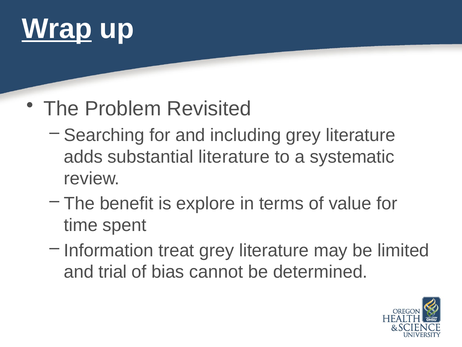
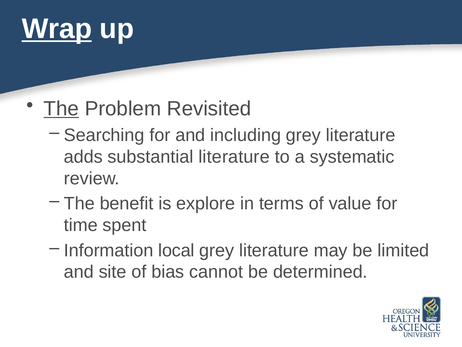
The at (61, 108) underline: none -> present
treat: treat -> local
trial: trial -> site
